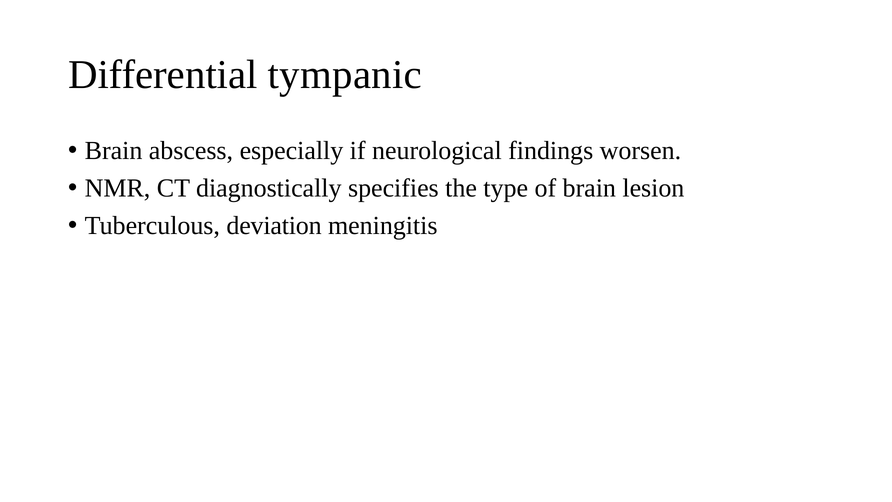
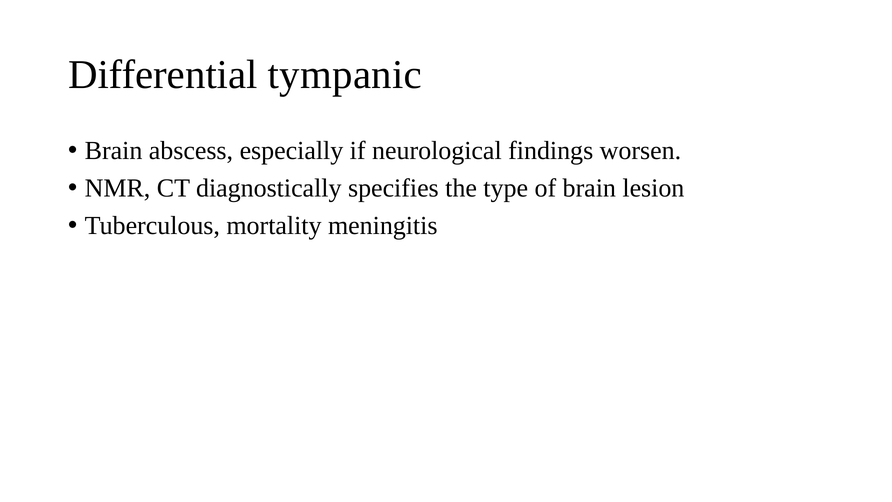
deviation: deviation -> mortality
